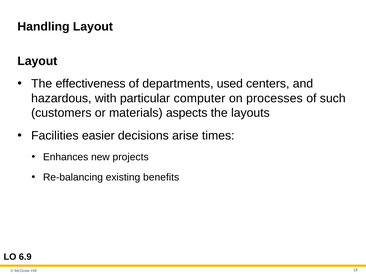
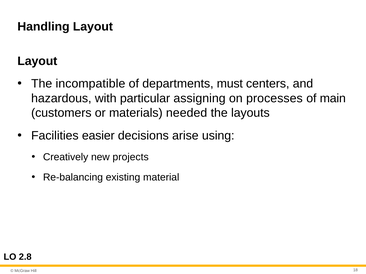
effectiveness: effectiveness -> incompatible
used: used -> must
computer: computer -> assigning
such: such -> main
aspects: aspects -> needed
times: times -> using
Enhances: Enhances -> Creatively
benefits: benefits -> material
6.9: 6.9 -> 2.8
